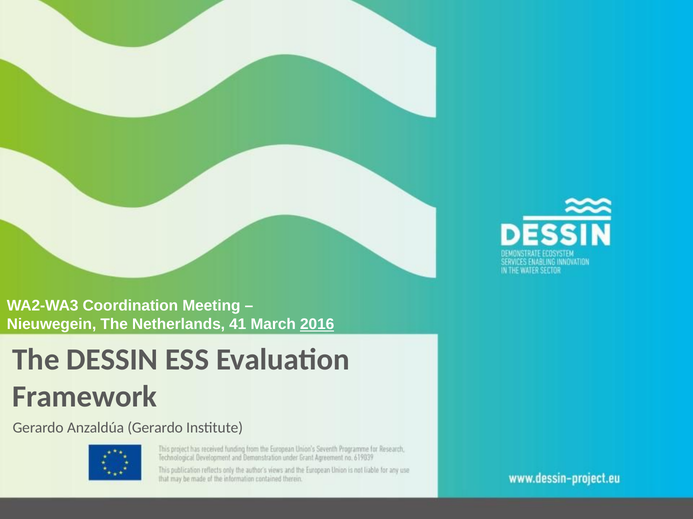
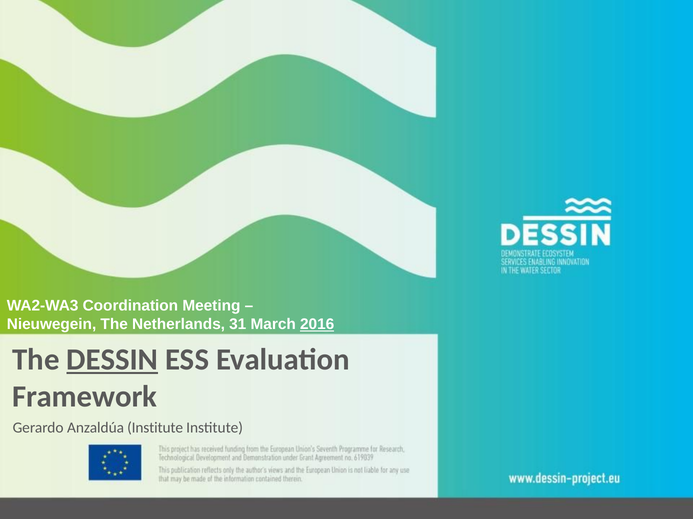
41: 41 -> 31
DESSIN underline: none -> present
Anzaldúa Gerardo: Gerardo -> Institute
